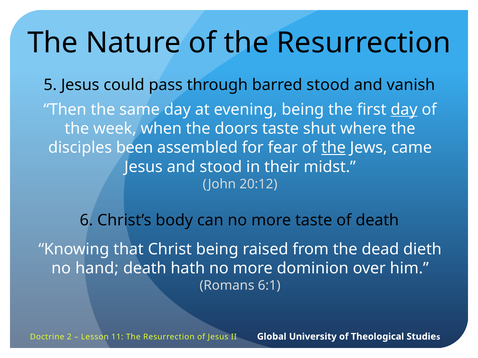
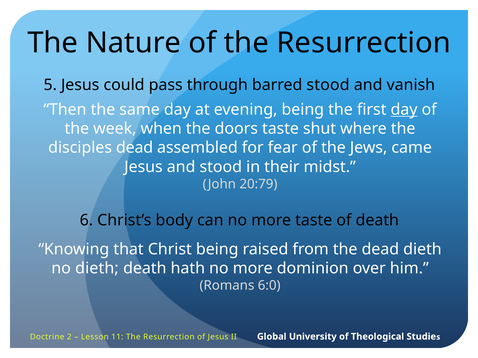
disciples been: been -> dead
the at (333, 148) underline: present -> none
20:12: 20:12 -> 20:79
no hand: hand -> dieth
6:1: 6:1 -> 6:0
